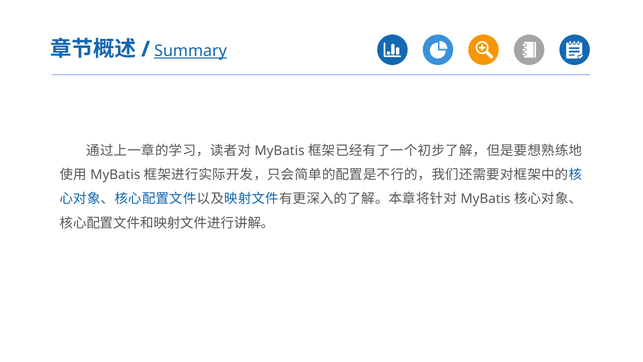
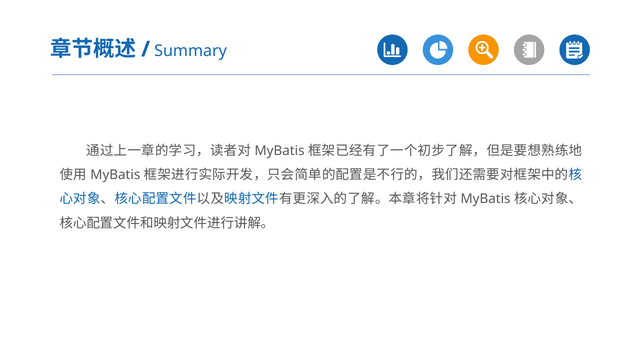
Summary underline: present -> none
